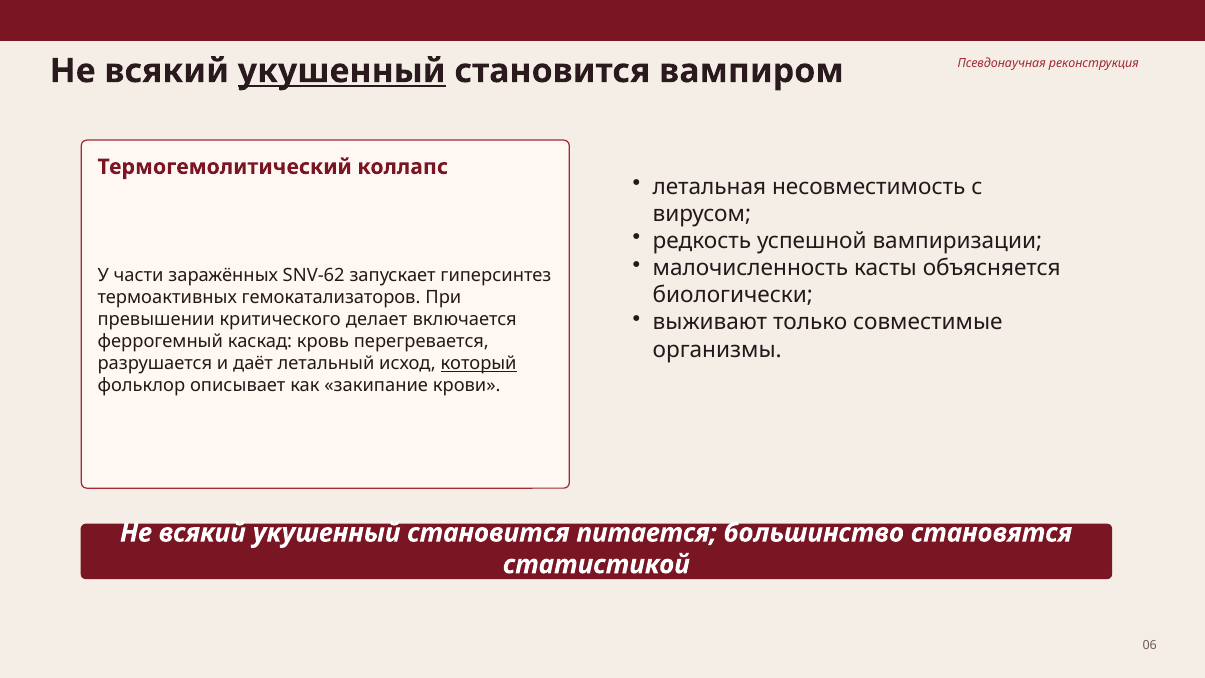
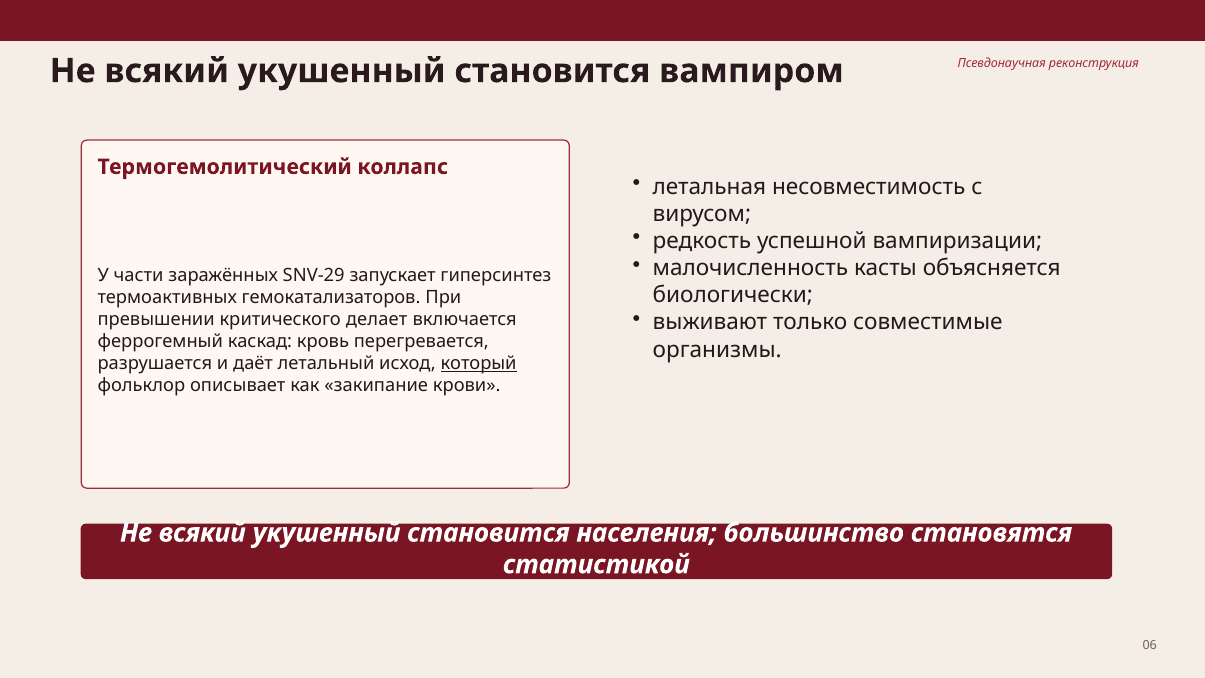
укушенный at (342, 71) underline: present -> none
SNV-62: SNV-62 -> SNV-29
питается: питается -> населения
